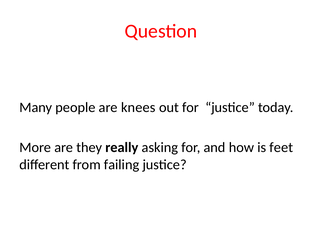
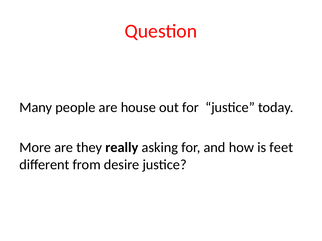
knees: knees -> house
failing: failing -> desire
